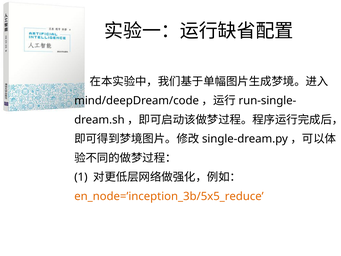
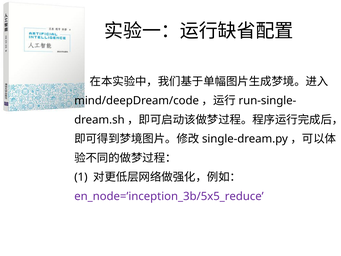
en_node=’inception_3b/5x5_reduce colour: orange -> purple
